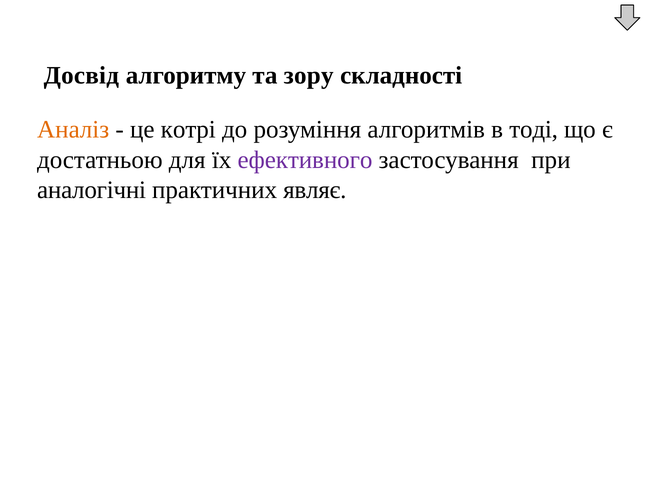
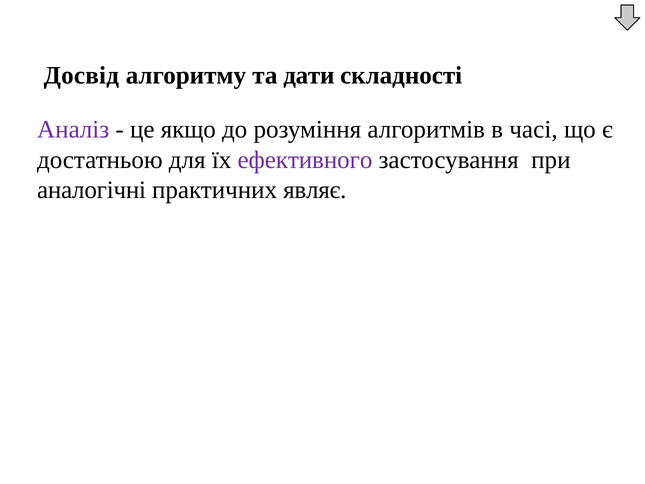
зору: зору -> дати
Аналіз colour: orange -> purple
котрі: котрі -> якщо
тоді: тоді -> часі
